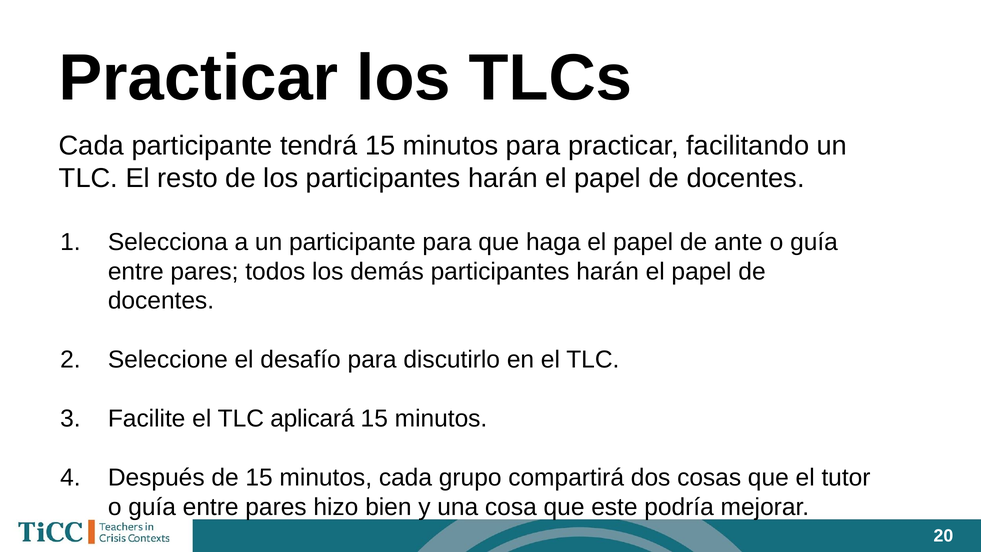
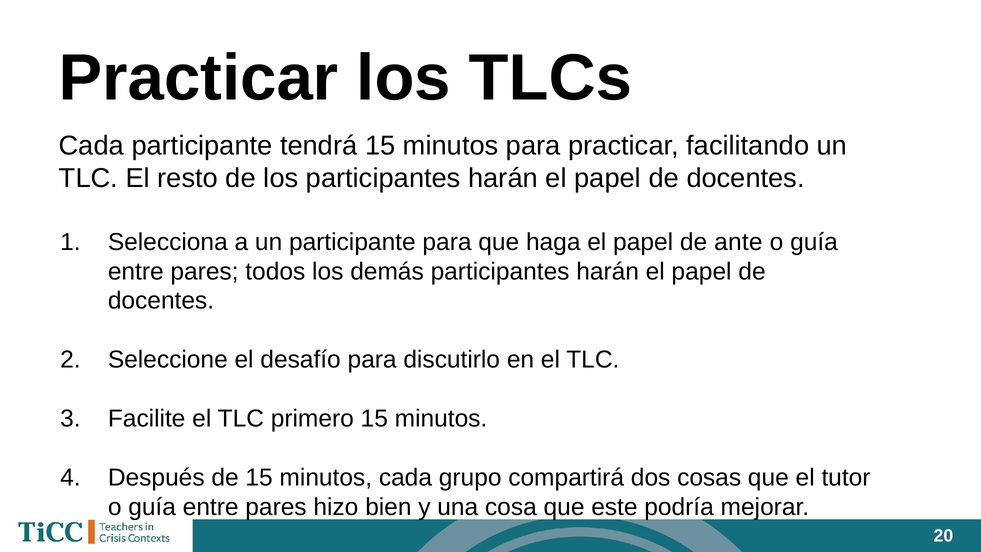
aplicará: aplicará -> primero
